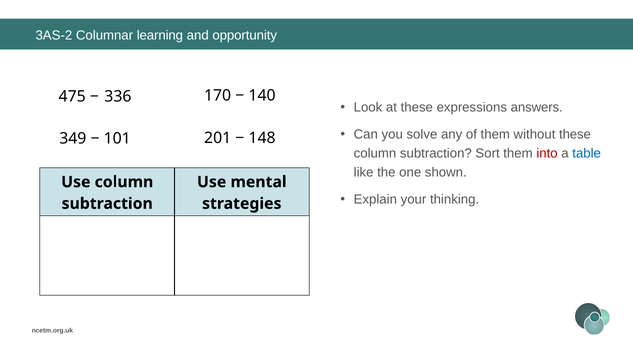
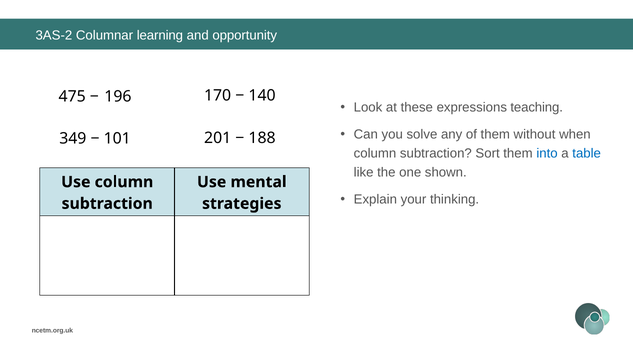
336: 336 -> 196
answers: answers -> teaching
without these: these -> when
148: 148 -> 188
into colour: red -> blue
